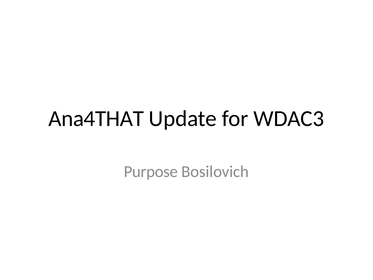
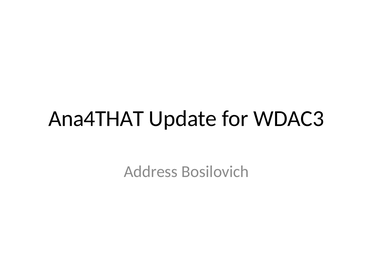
Purpose: Purpose -> Address
